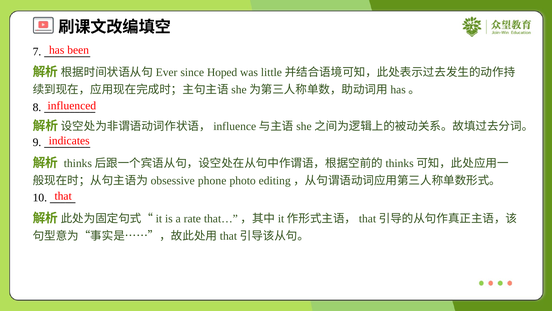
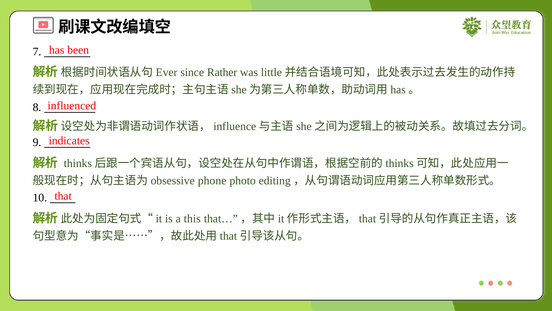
Hoped: Hoped -> Rather
rate: rate -> this
